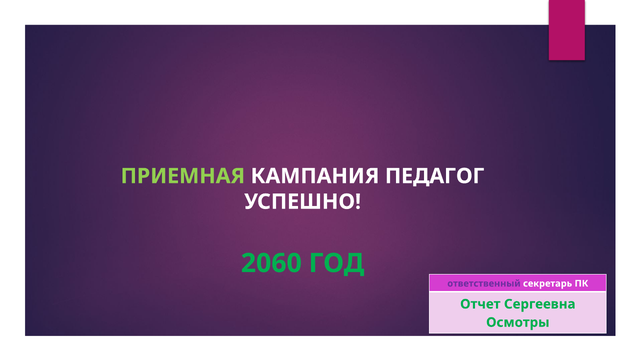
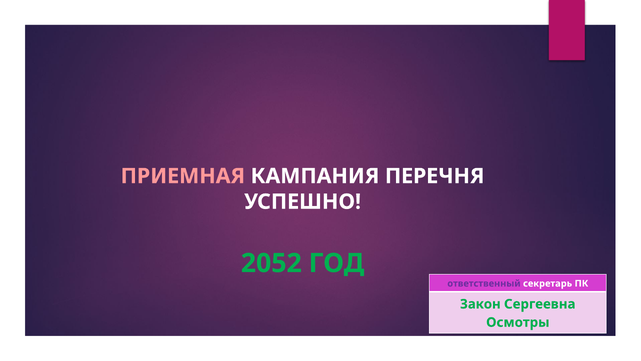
ПРИЕМНАЯ colour: light green -> pink
ПЕДАГОГ: ПЕДАГОГ -> ПЕРЕЧНЯ
2060: 2060 -> 2052
Отчет: Отчет -> Закон
